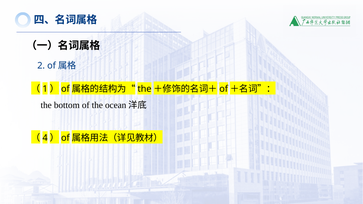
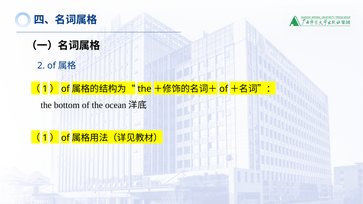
4 at (45, 138): 4 -> 1
